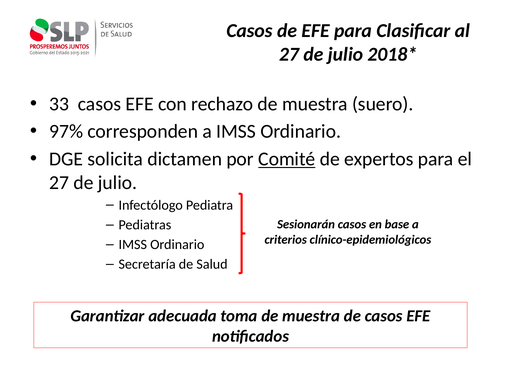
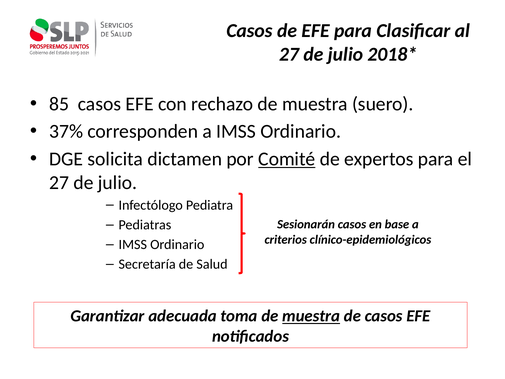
33: 33 -> 85
97%: 97% -> 37%
muestra at (311, 316) underline: none -> present
